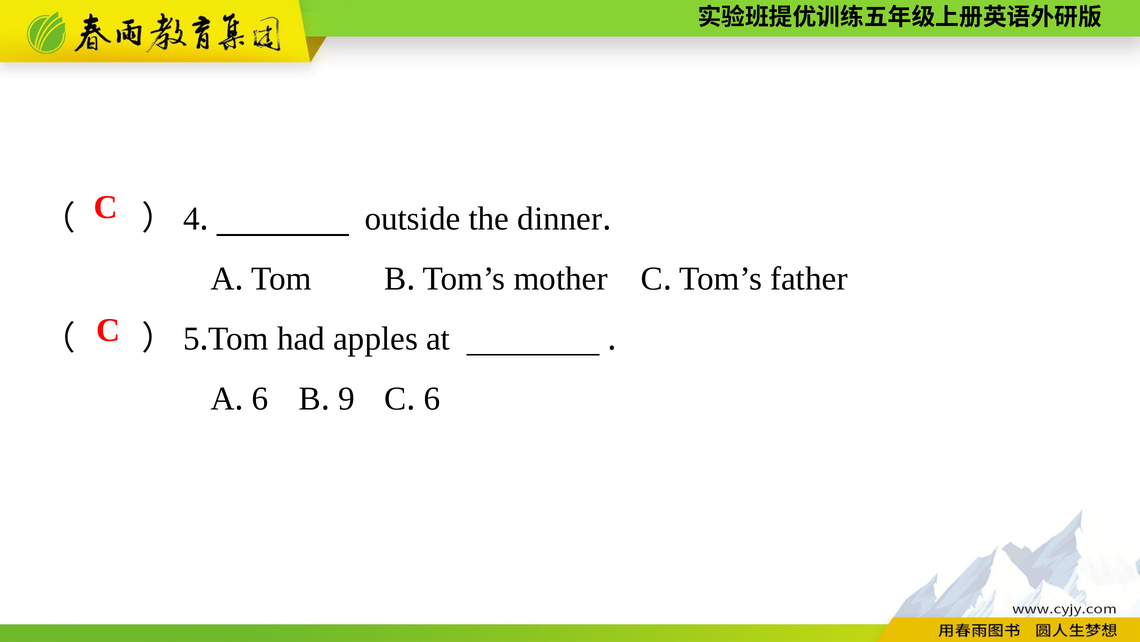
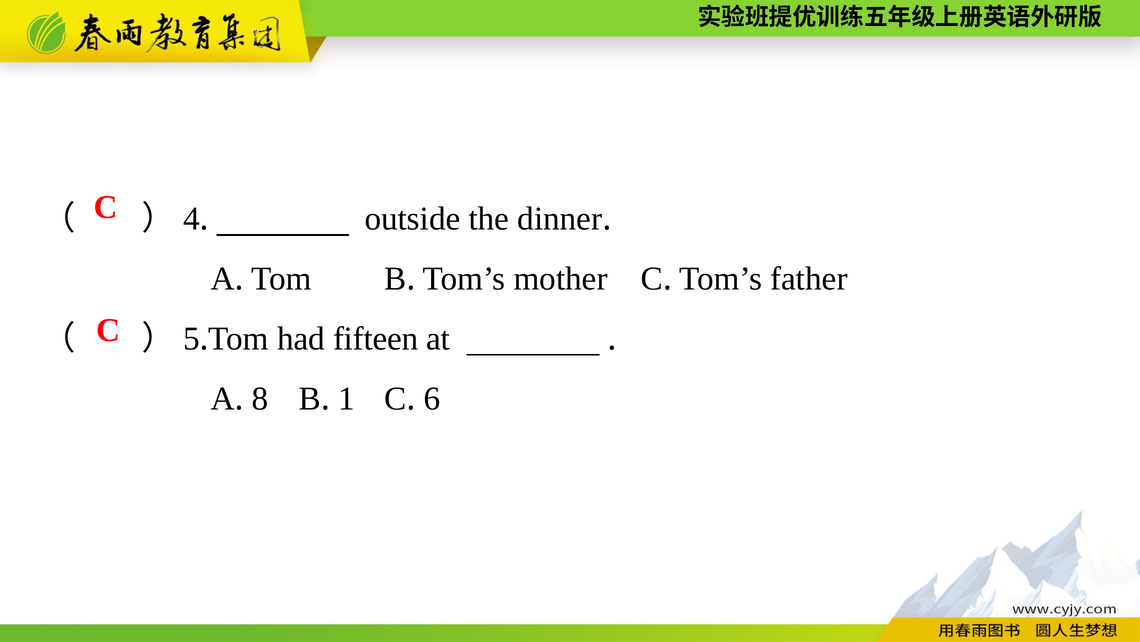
apples: apples -> fifteen
6 at (260, 398): 6 -> 8
9: 9 -> 1
